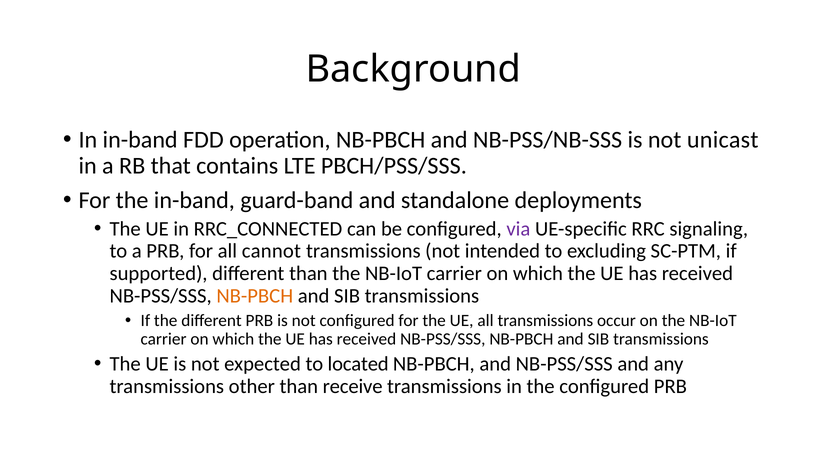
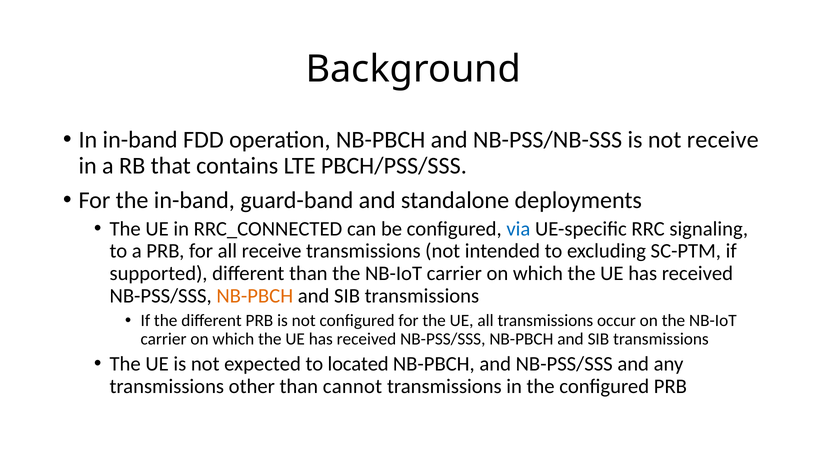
not unicast: unicast -> receive
via colour: purple -> blue
all cannot: cannot -> receive
receive: receive -> cannot
